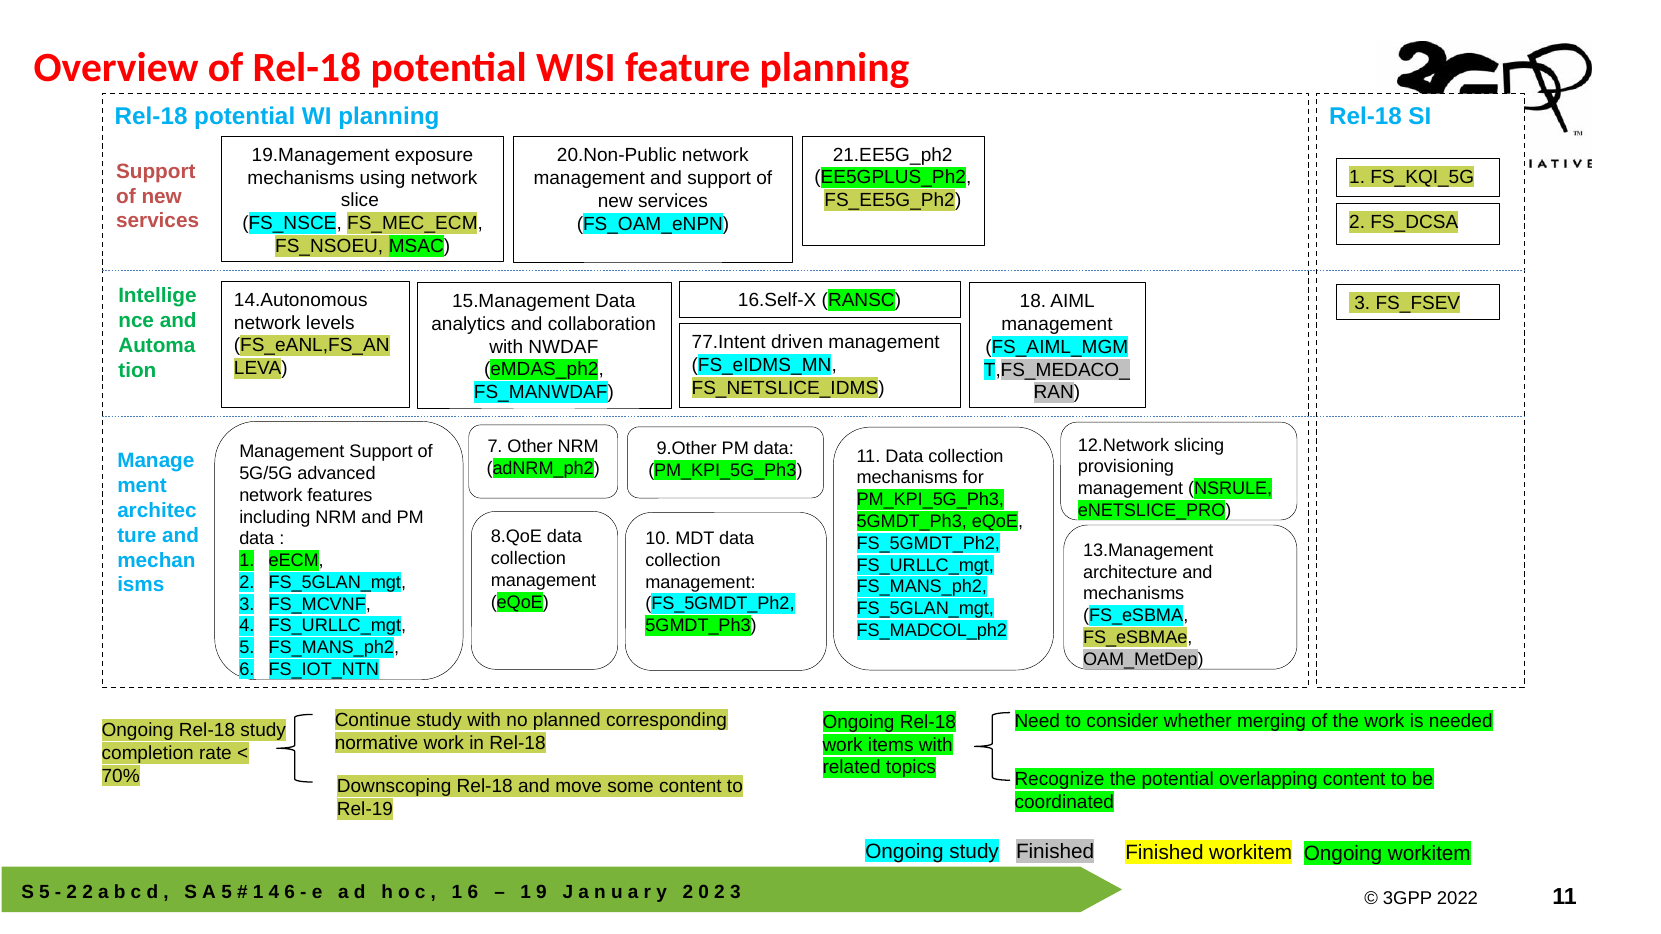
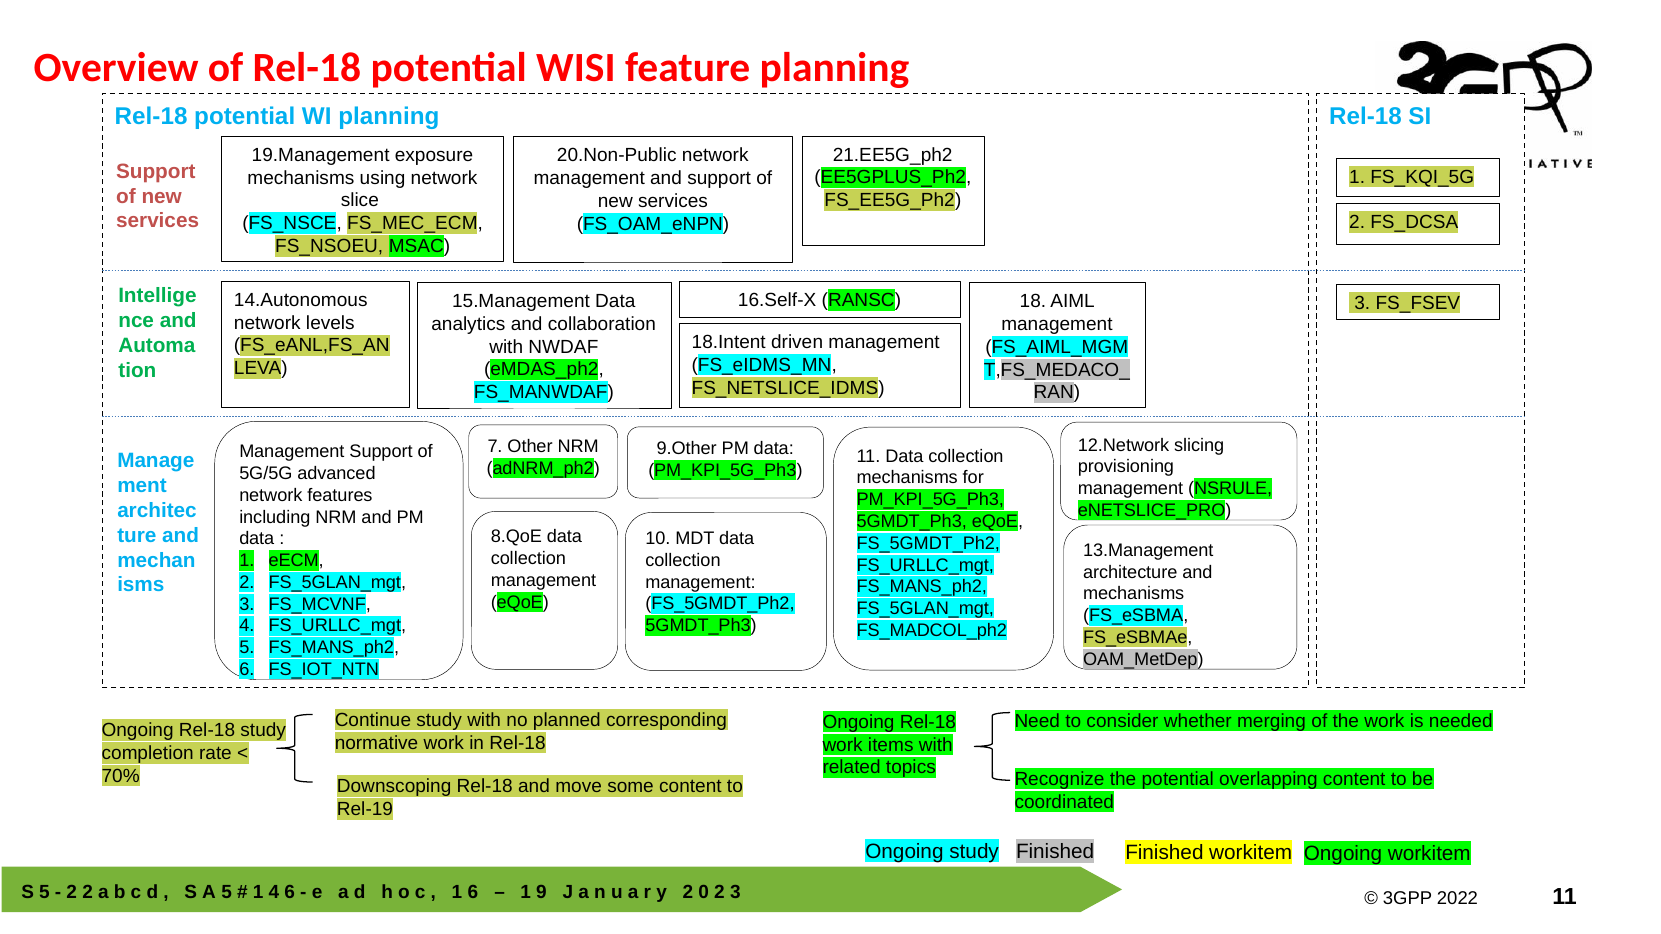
77.Intent: 77.Intent -> 18.Intent
